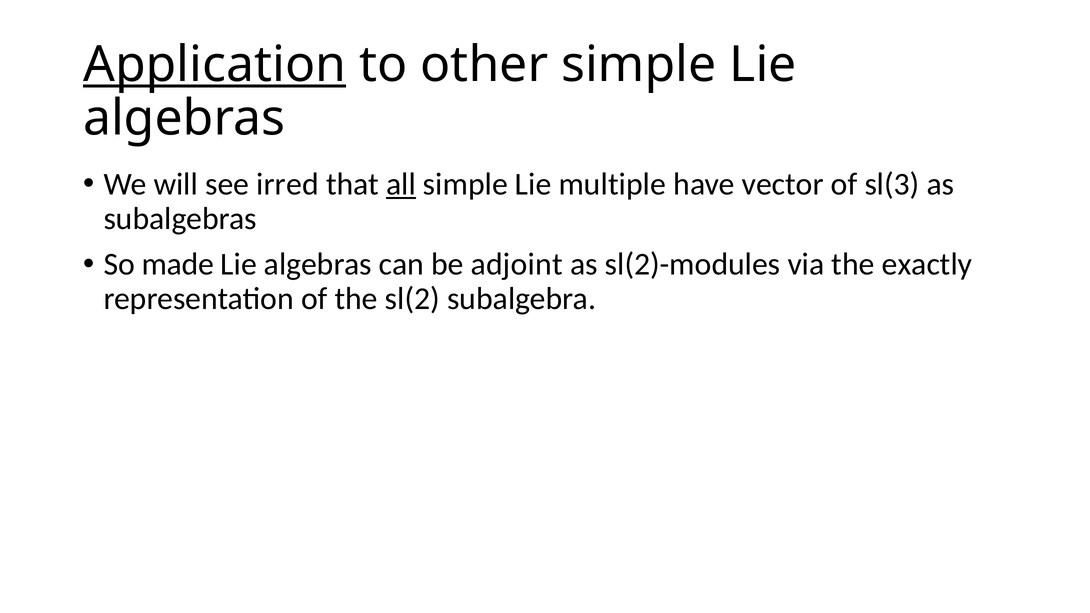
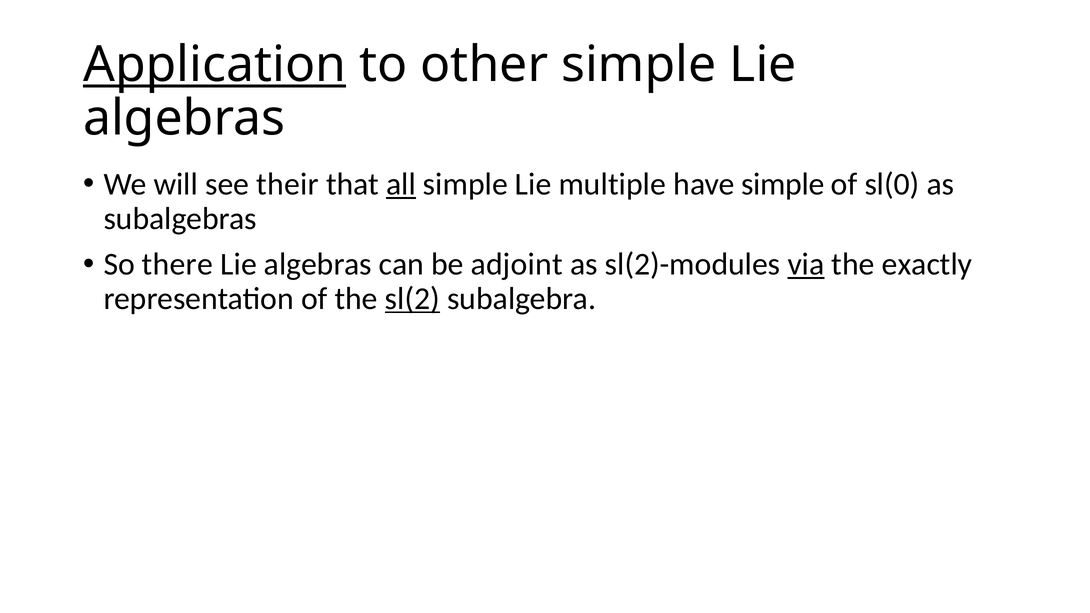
irred: irred -> their
have vector: vector -> simple
sl(3: sl(3 -> sl(0
made: made -> there
via underline: none -> present
sl(2 underline: none -> present
